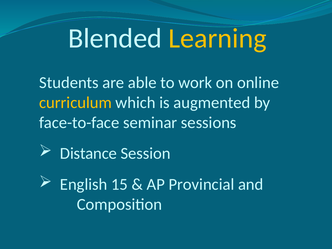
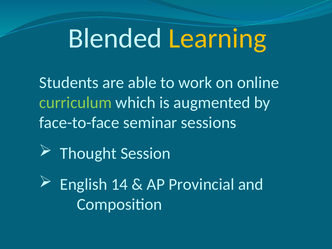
curriculum colour: yellow -> light green
Distance: Distance -> Thought
15: 15 -> 14
